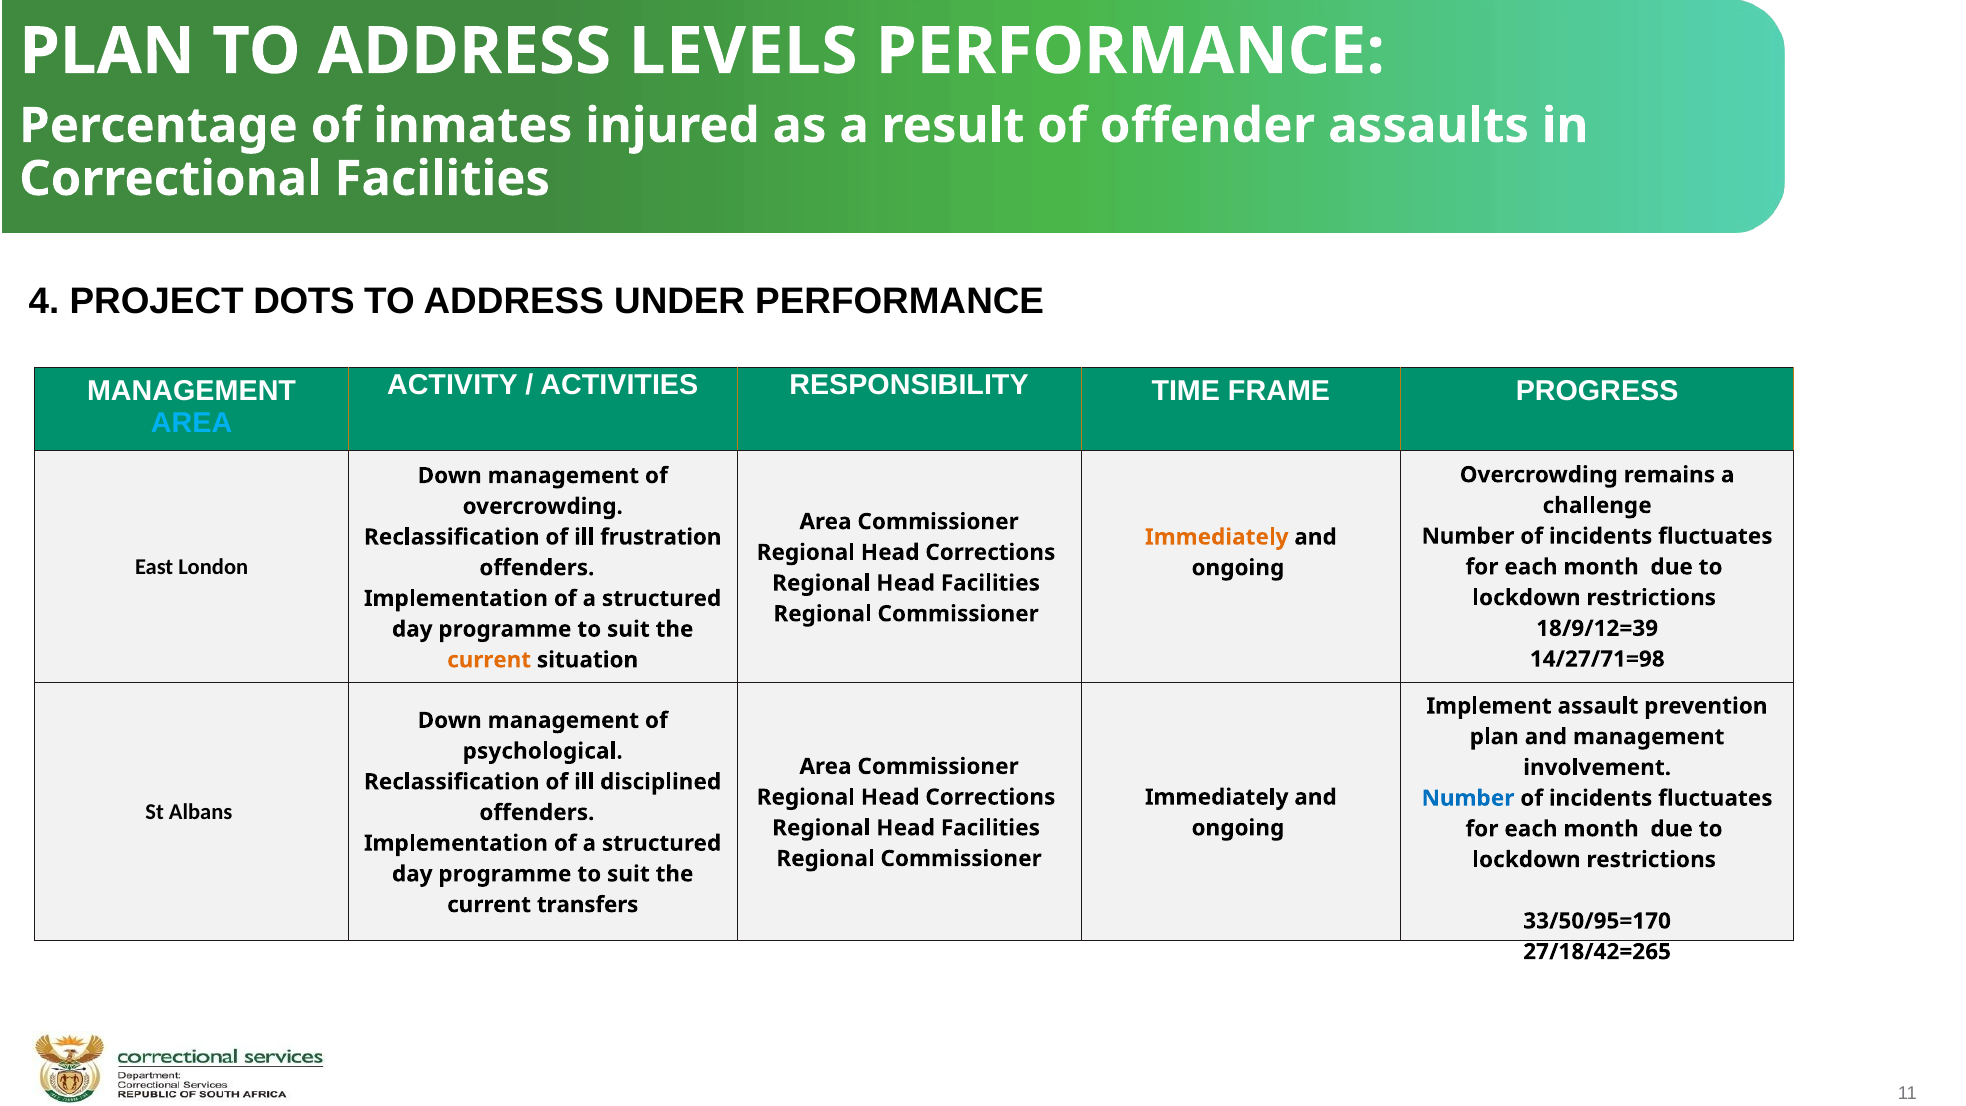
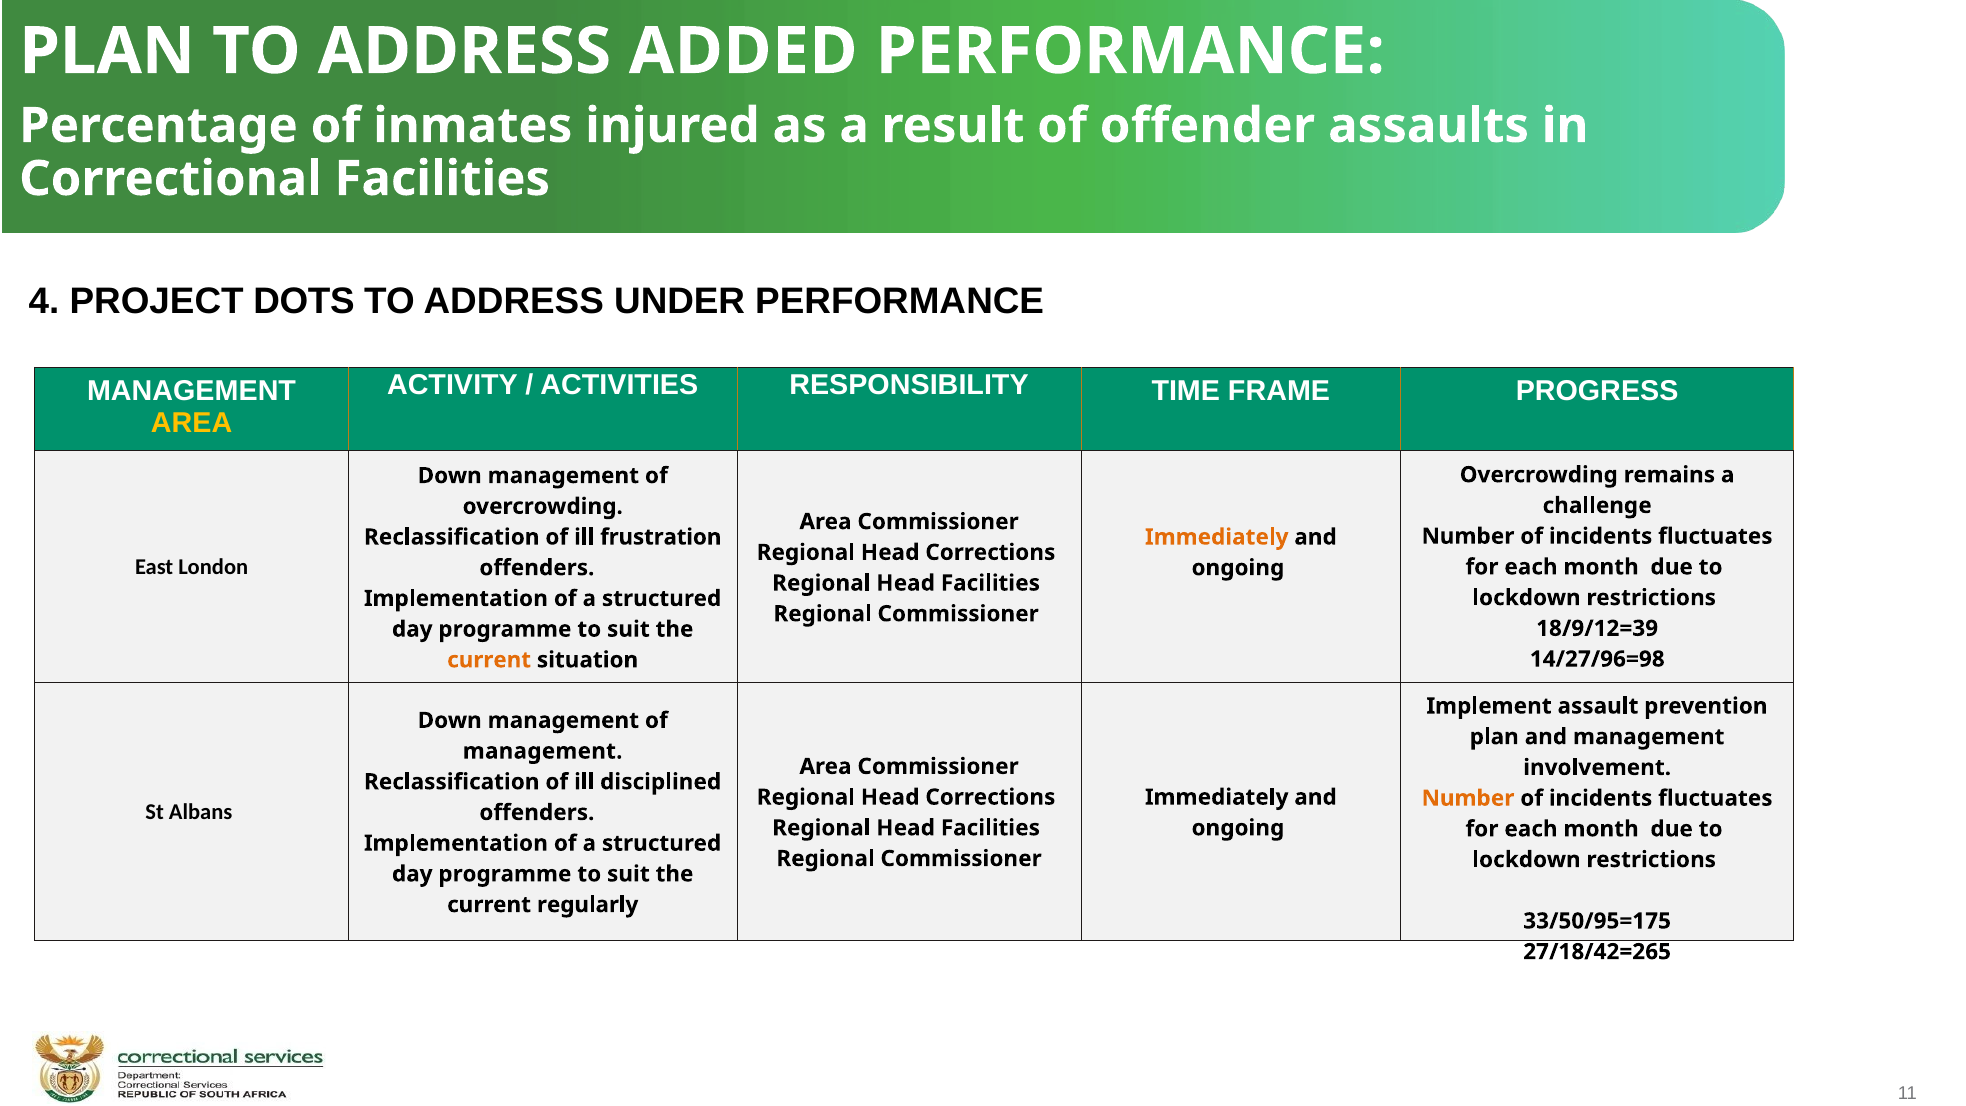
LEVELS: LEVELS -> ADDED
AREA at (192, 423) colour: light blue -> yellow
14/27/71=98: 14/27/71=98 -> 14/27/96=98
psychological at (543, 751): psychological -> management
Number at (1468, 798) colour: blue -> orange
transfers: transfers -> regularly
33/50/95=170: 33/50/95=170 -> 33/50/95=175
